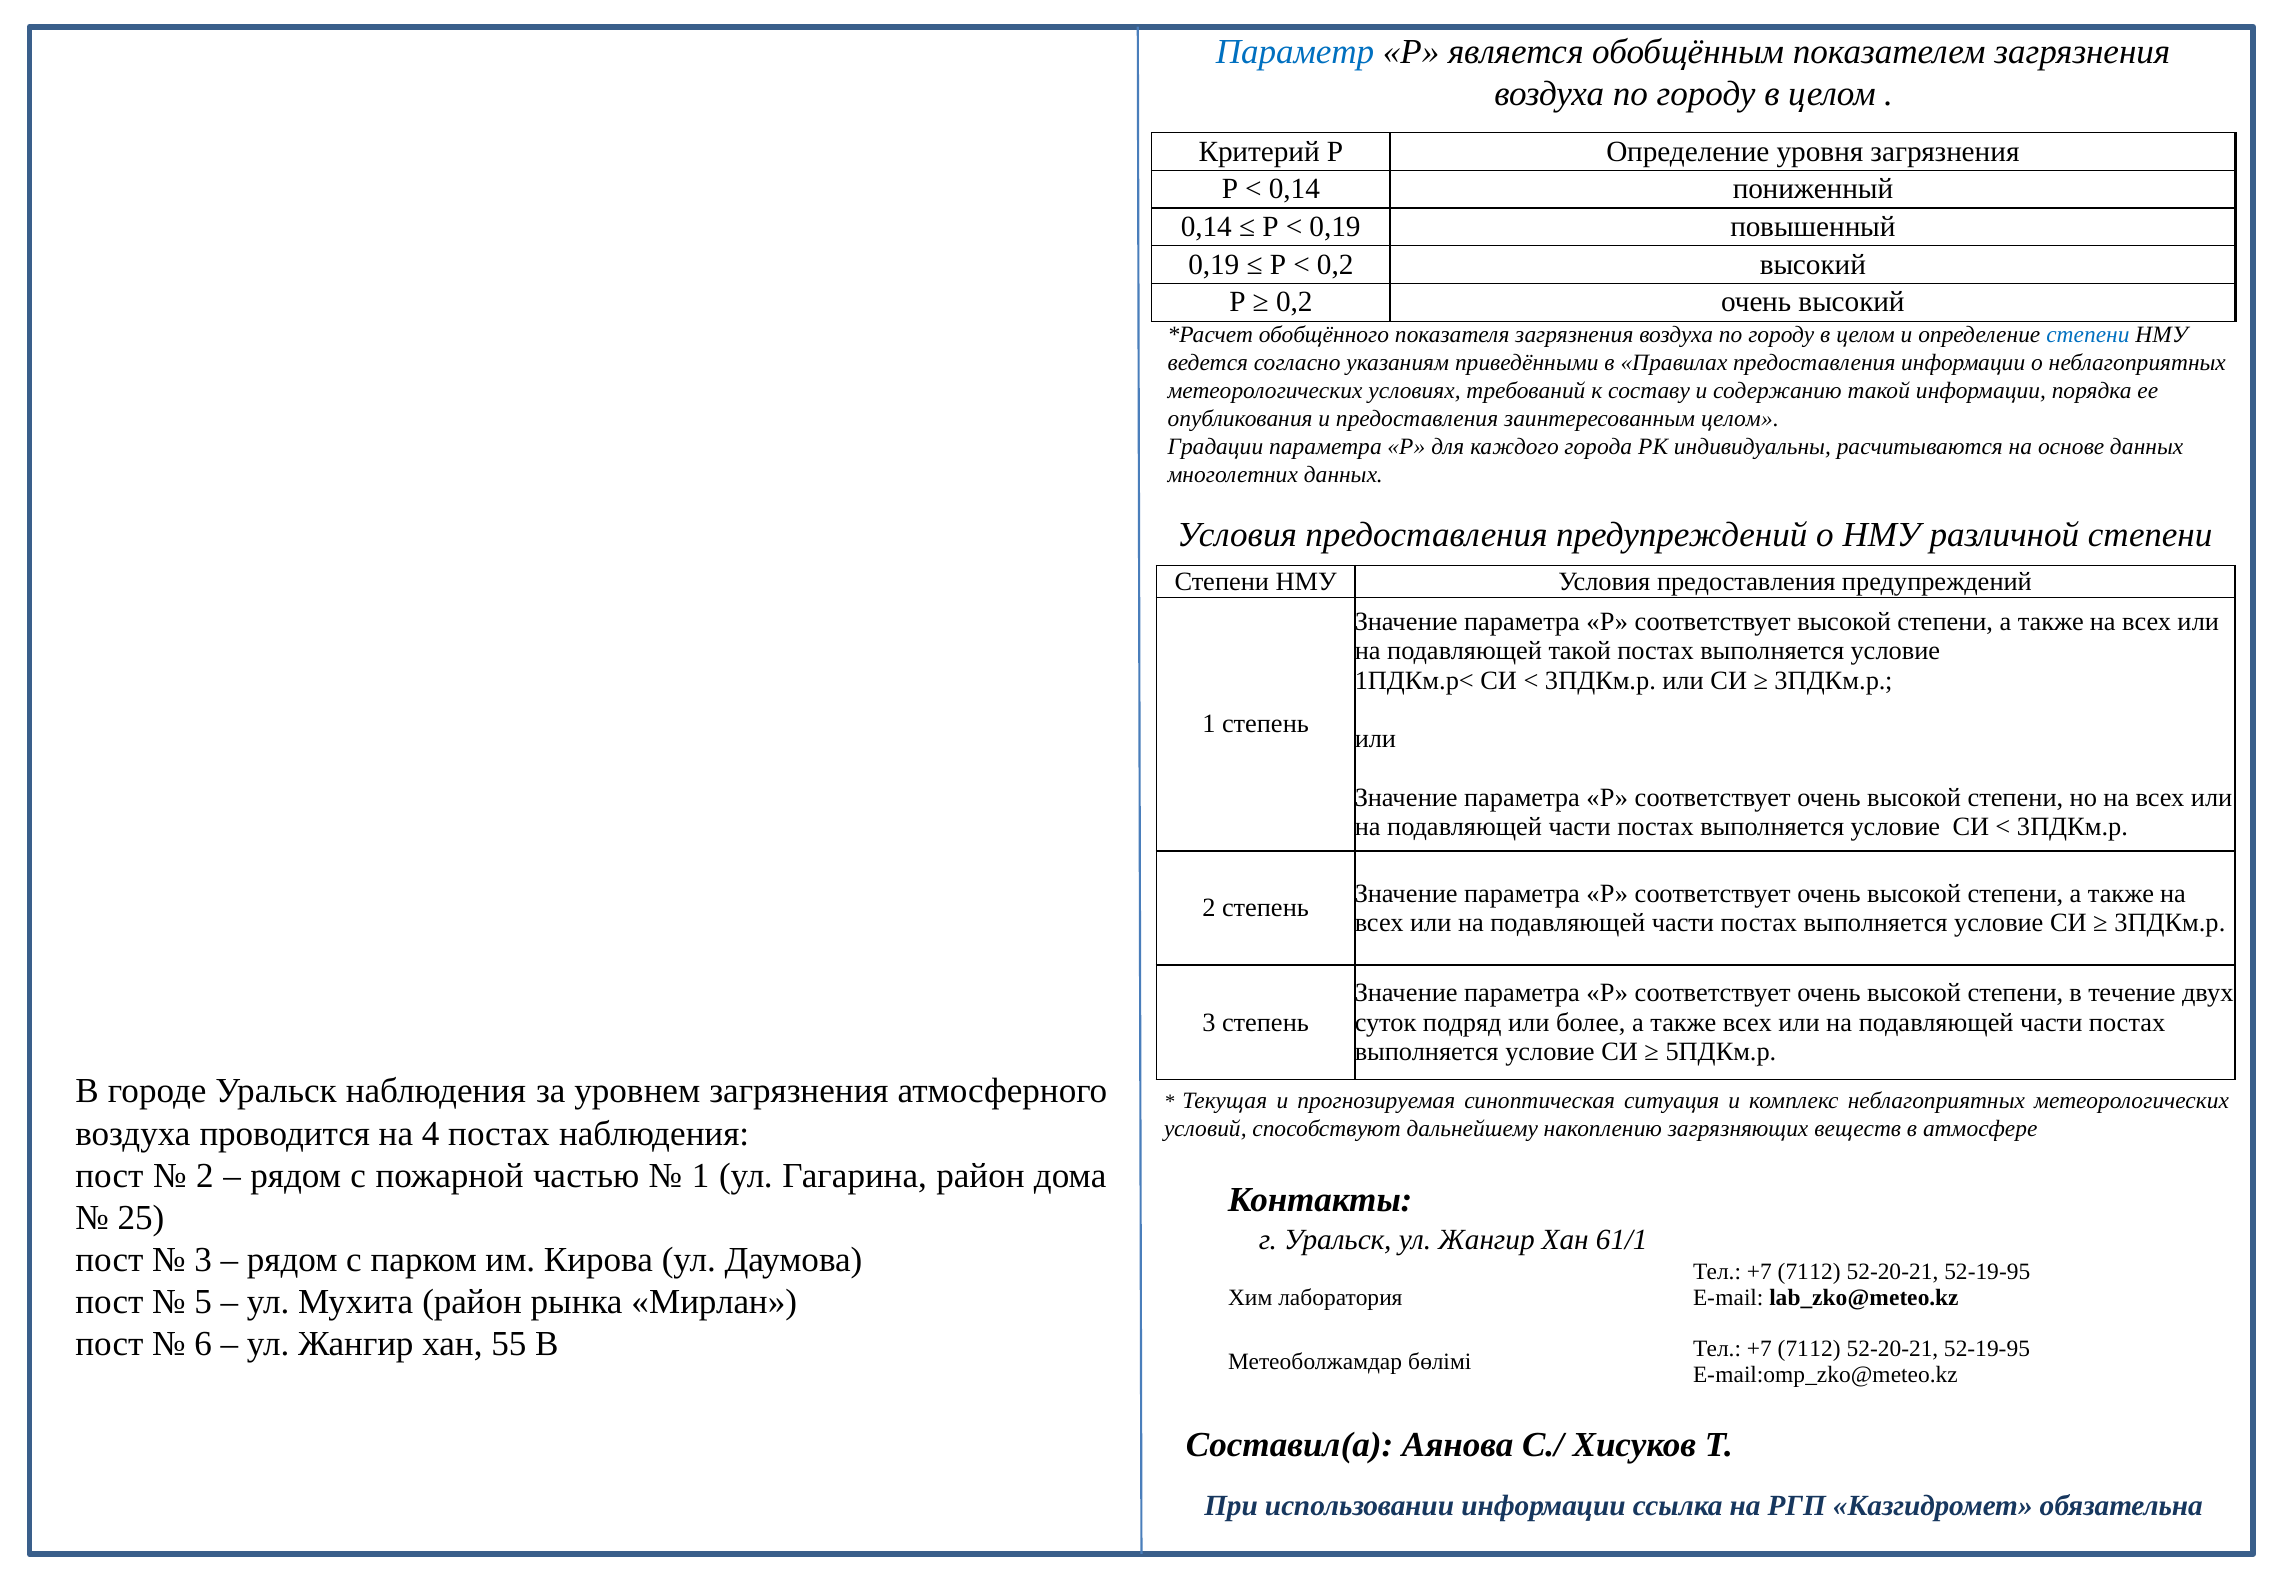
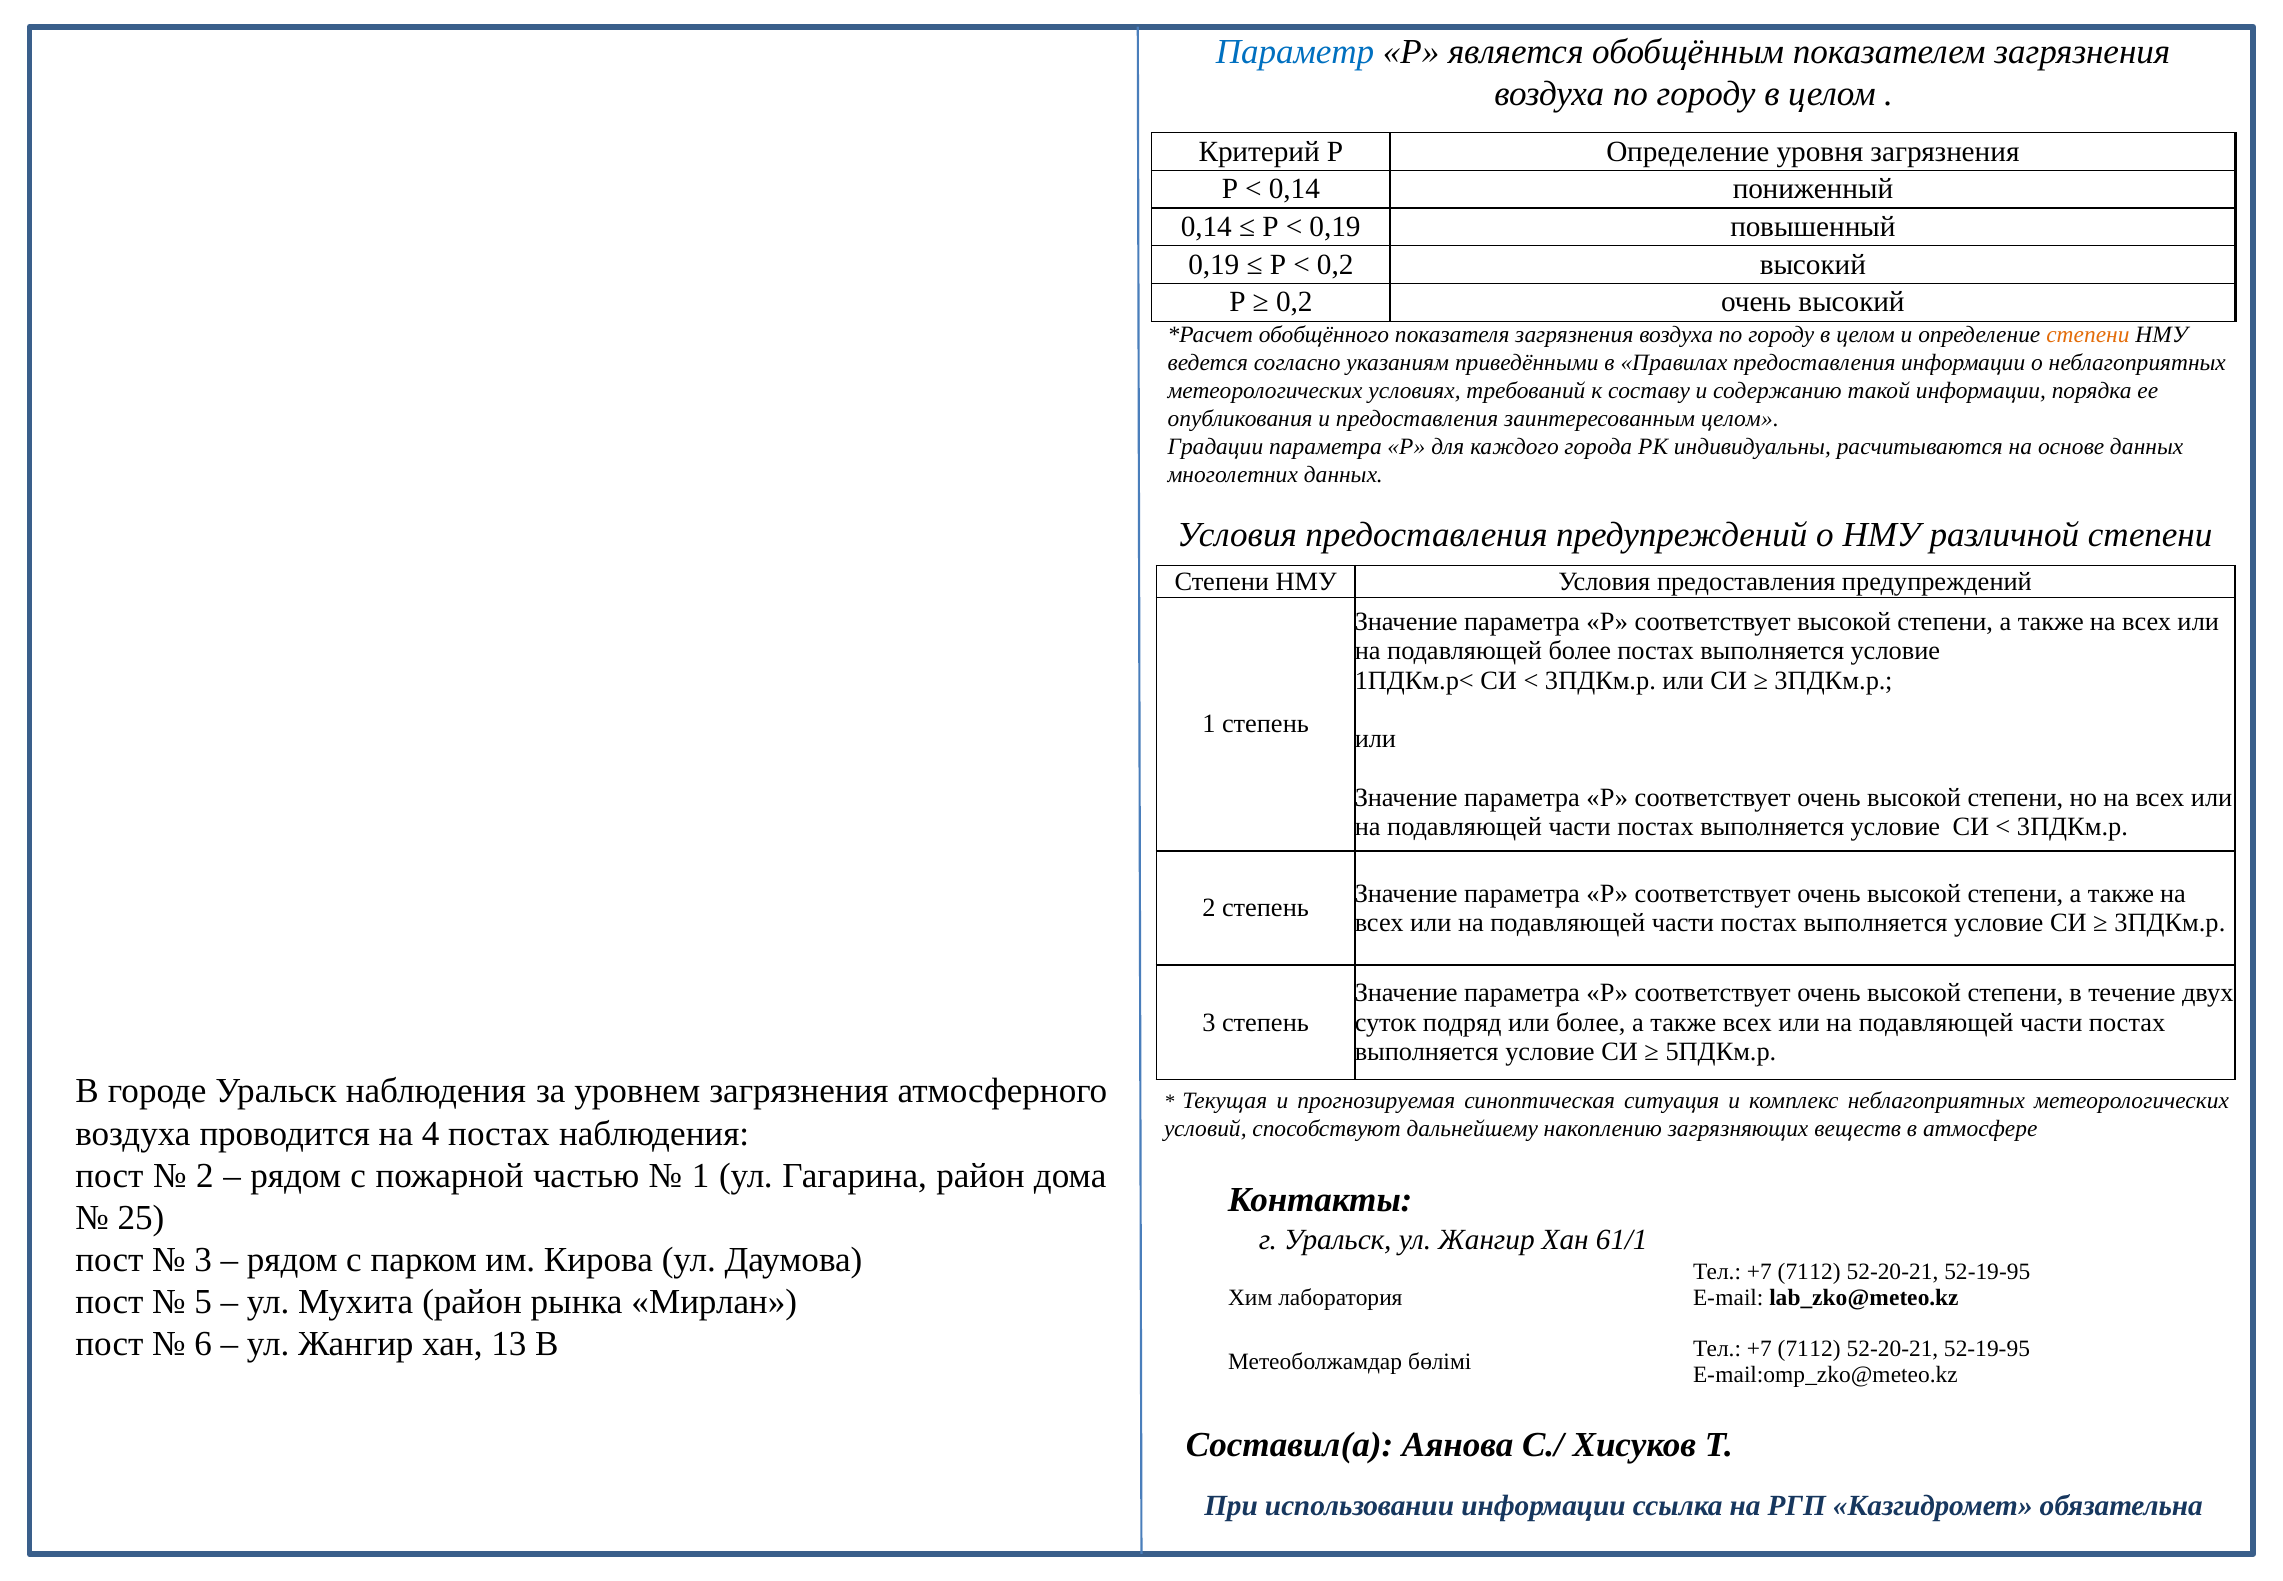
степени at (2088, 335) colour: blue -> orange
подавляющей такой: такой -> более
55: 55 -> 13
